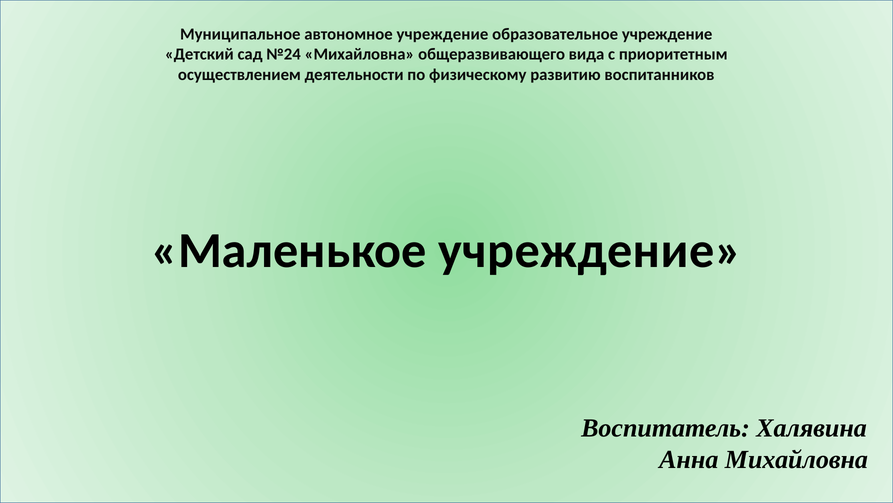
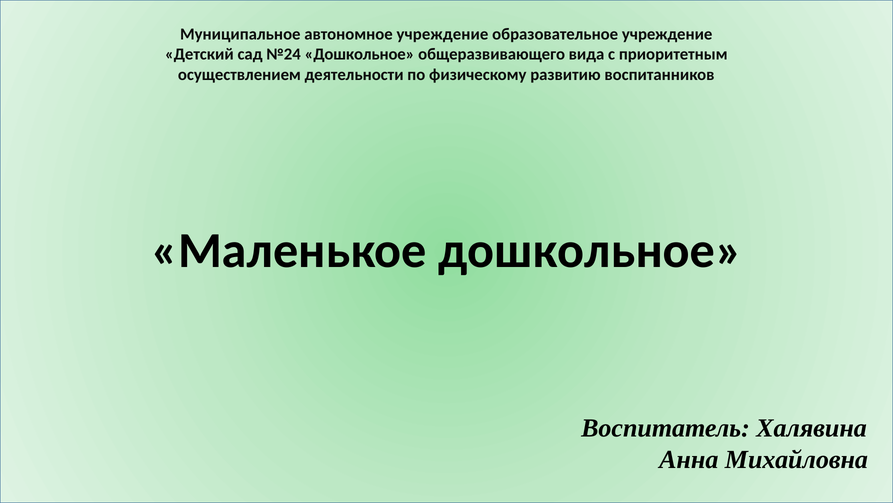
№24 Михайловна: Михайловна -> Дошкольное
Маленькое учреждение: учреждение -> дошкольное
